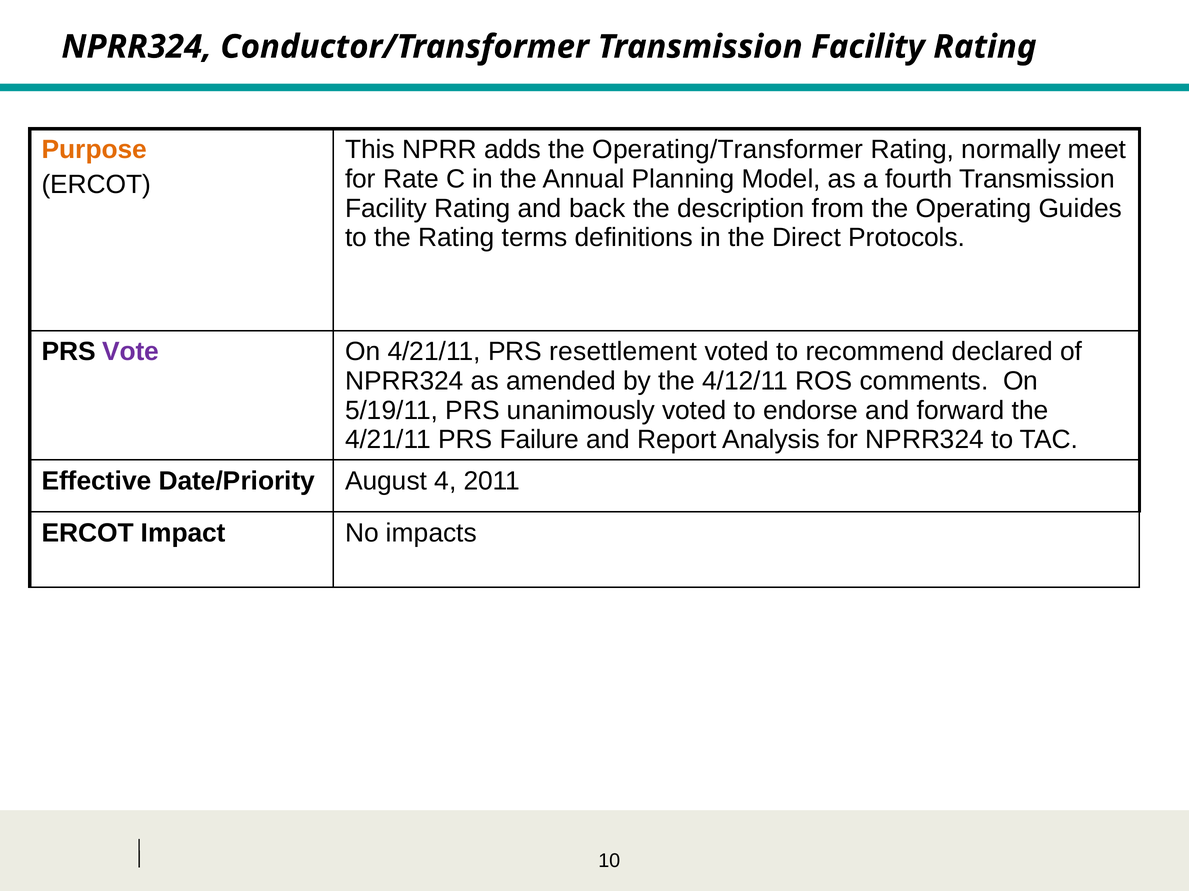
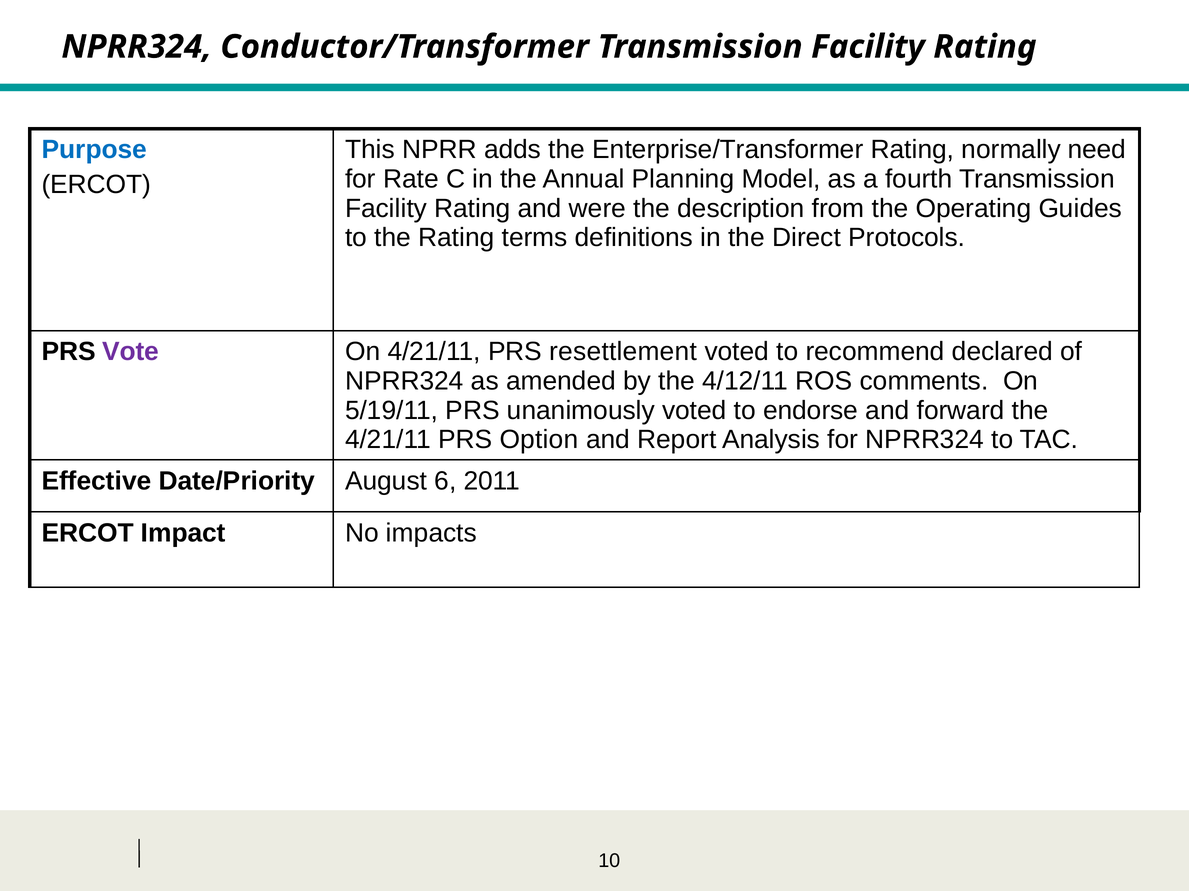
Purpose colour: orange -> blue
Operating/Transformer: Operating/Transformer -> Enterprise/Transformer
meet: meet -> need
back: back -> were
Failure: Failure -> Option
4: 4 -> 6
